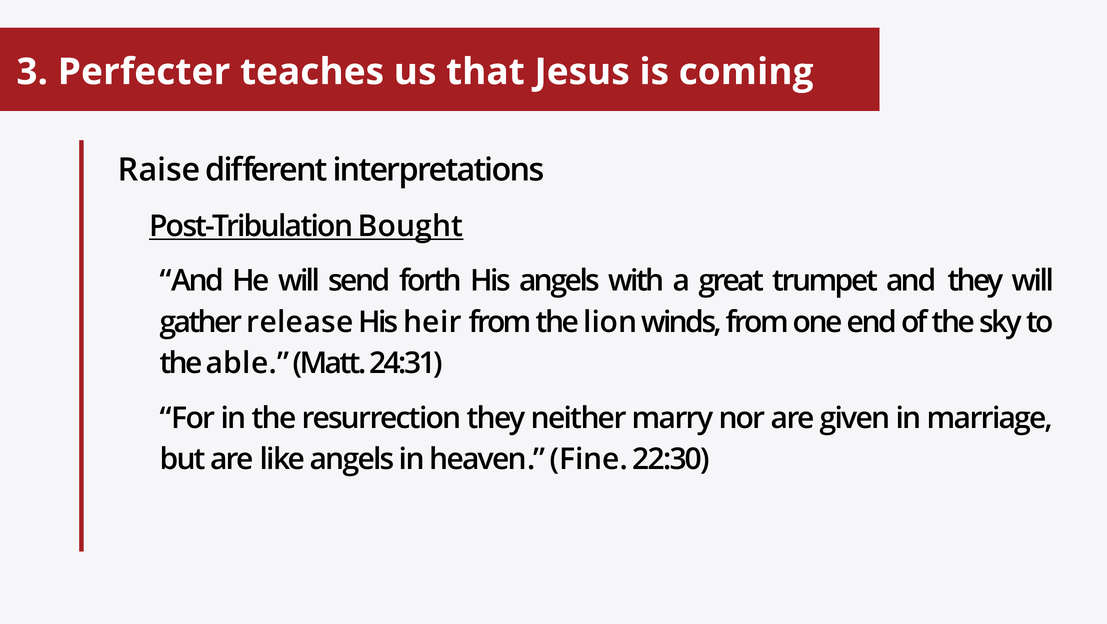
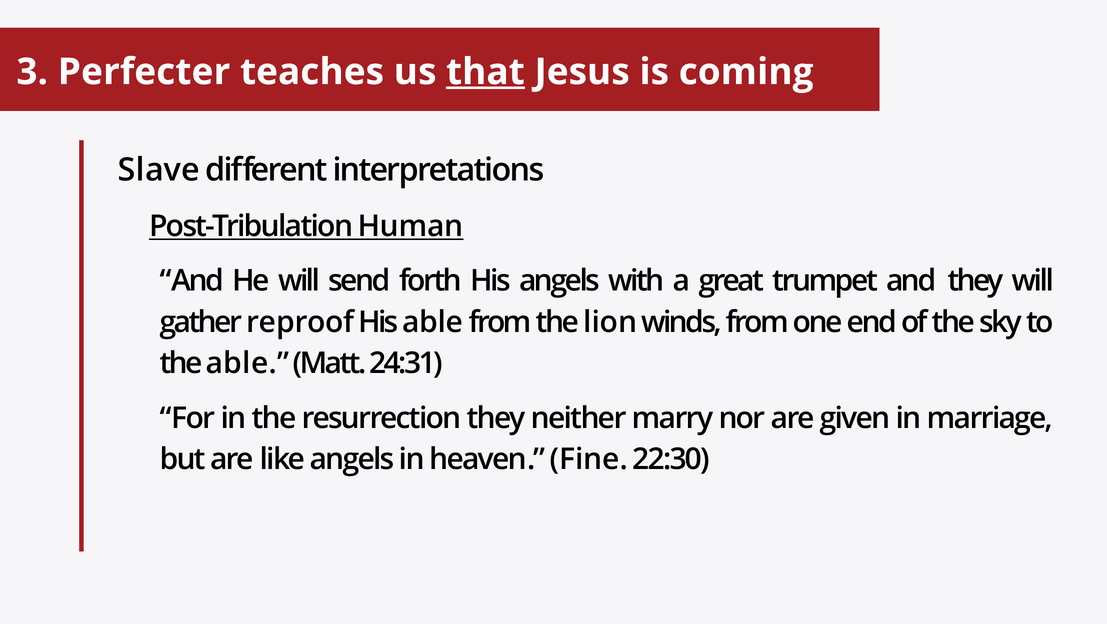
that underline: none -> present
Raise: Raise -> Slave
Bought: Bought -> Human
release: release -> reproof
His heir: heir -> able
